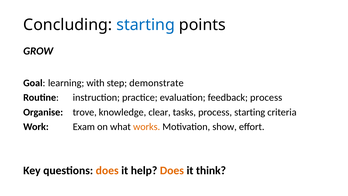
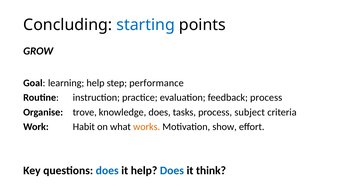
learning with: with -> help
demonstrate: demonstrate -> performance
knowledge clear: clear -> does
process starting: starting -> subject
Exam: Exam -> Habit
does at (107, 170) colour: orange -> blue
Does at (172, 170) colour: orange -> blue
